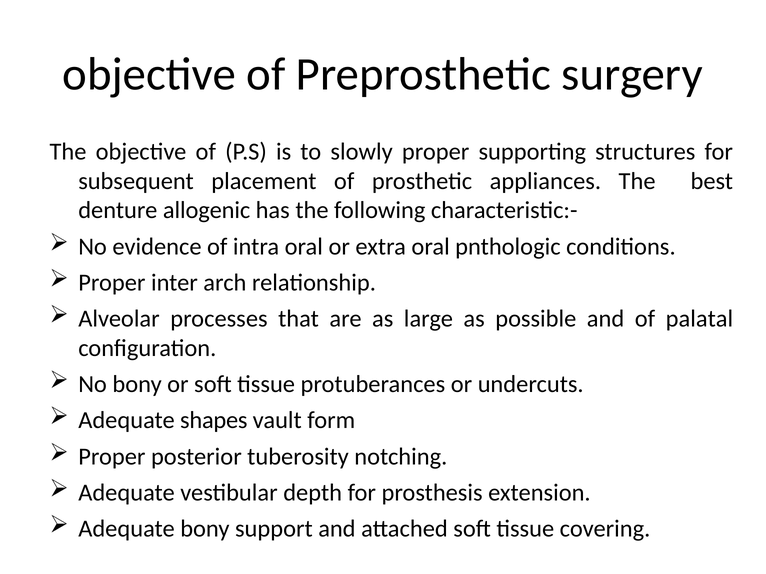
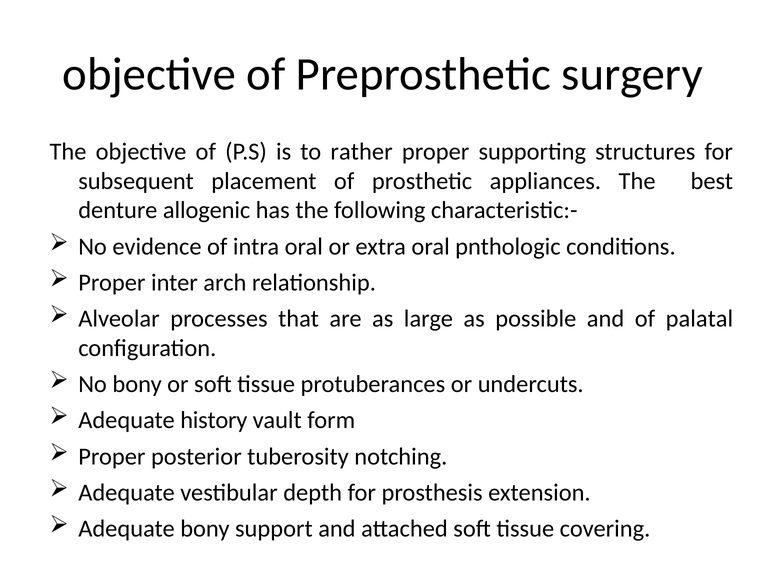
slowly: slowly -> rather
shapes: shapes -> history
